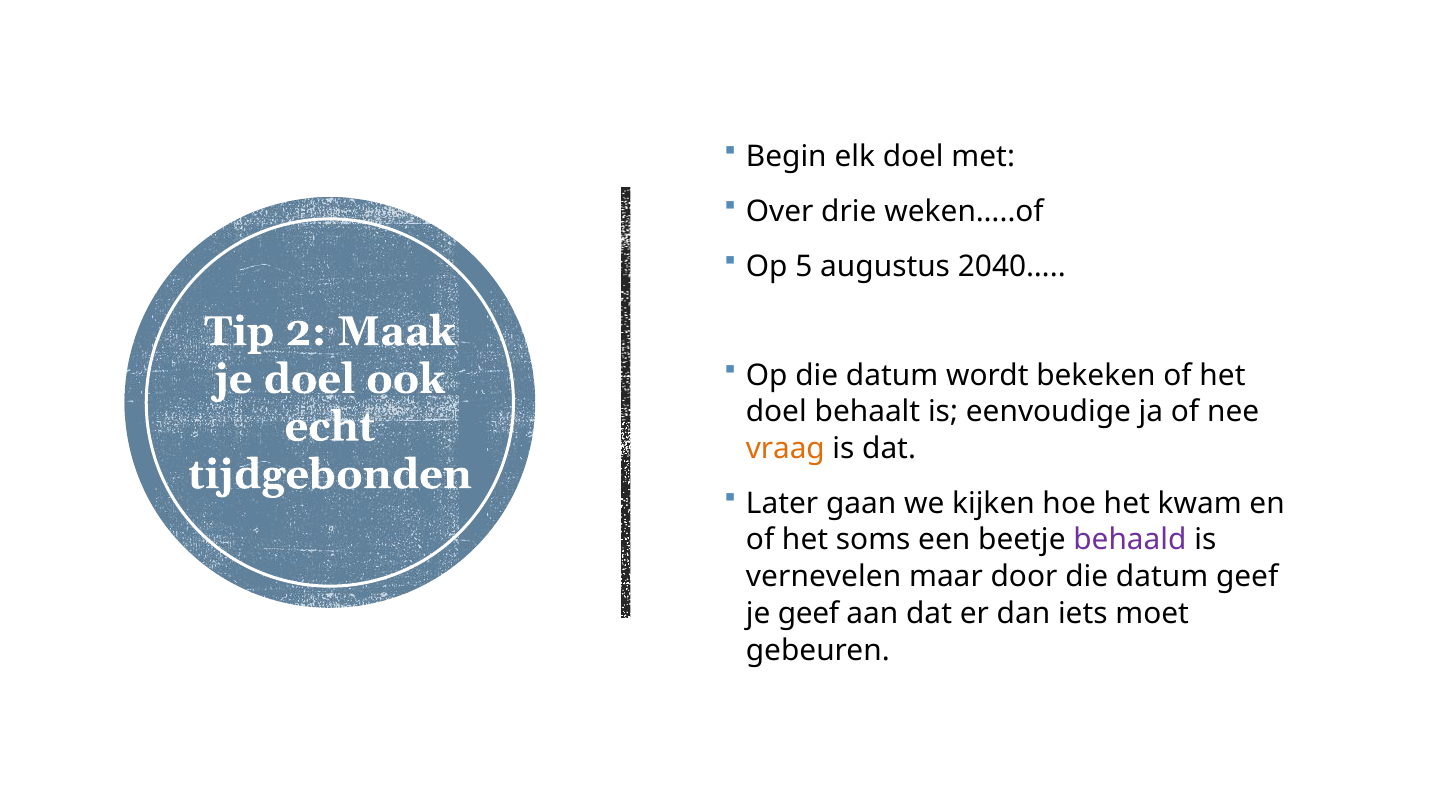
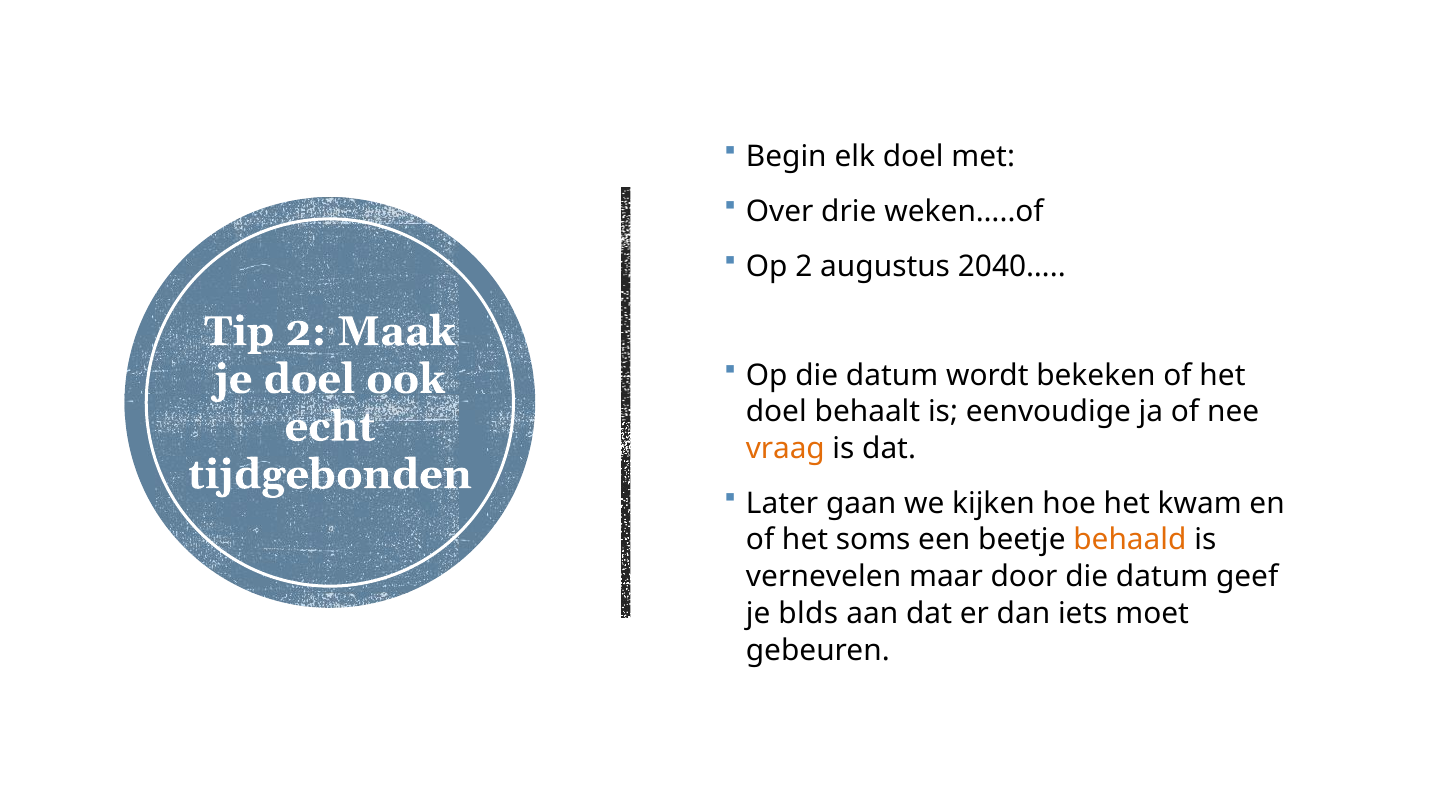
Op 5: 5 -> 2
behaald colour: purple -> orange
je geef: geef -> blds
